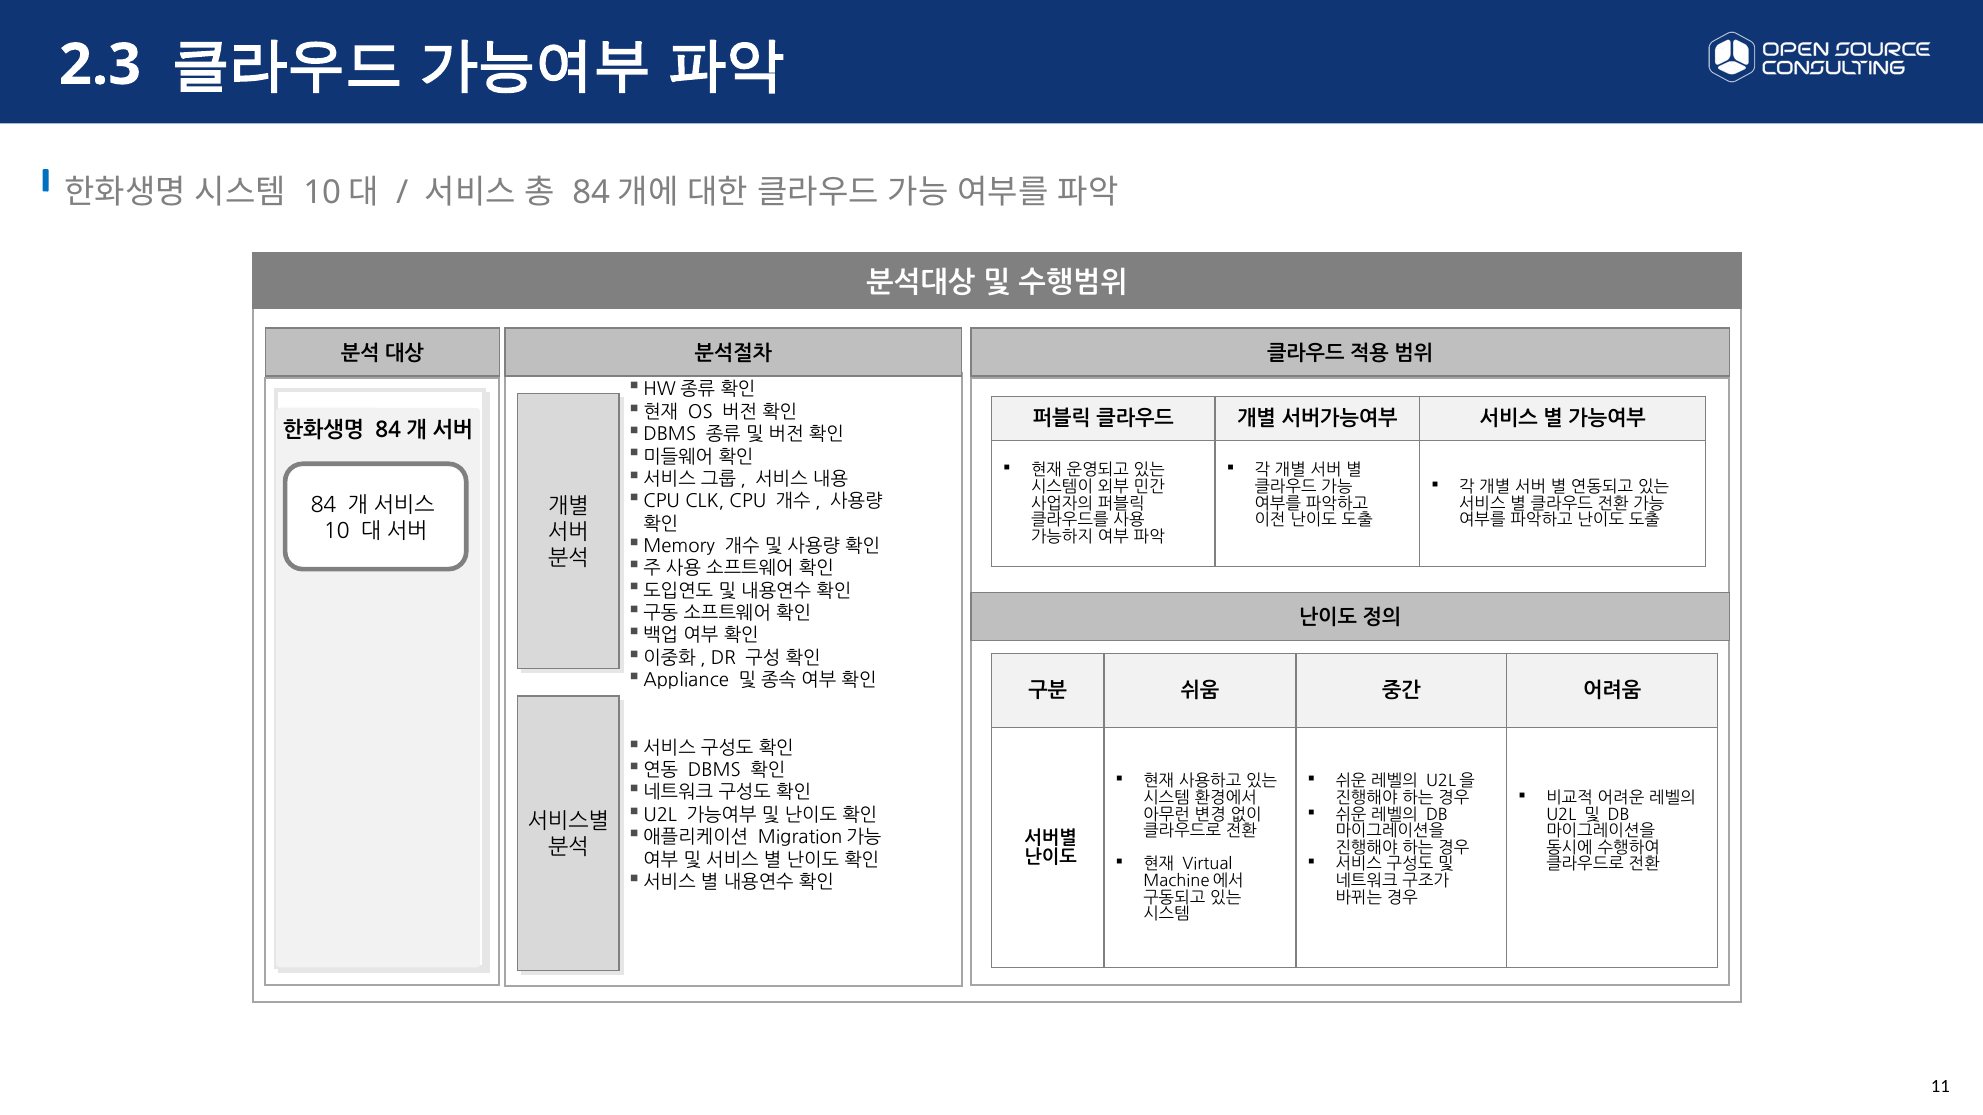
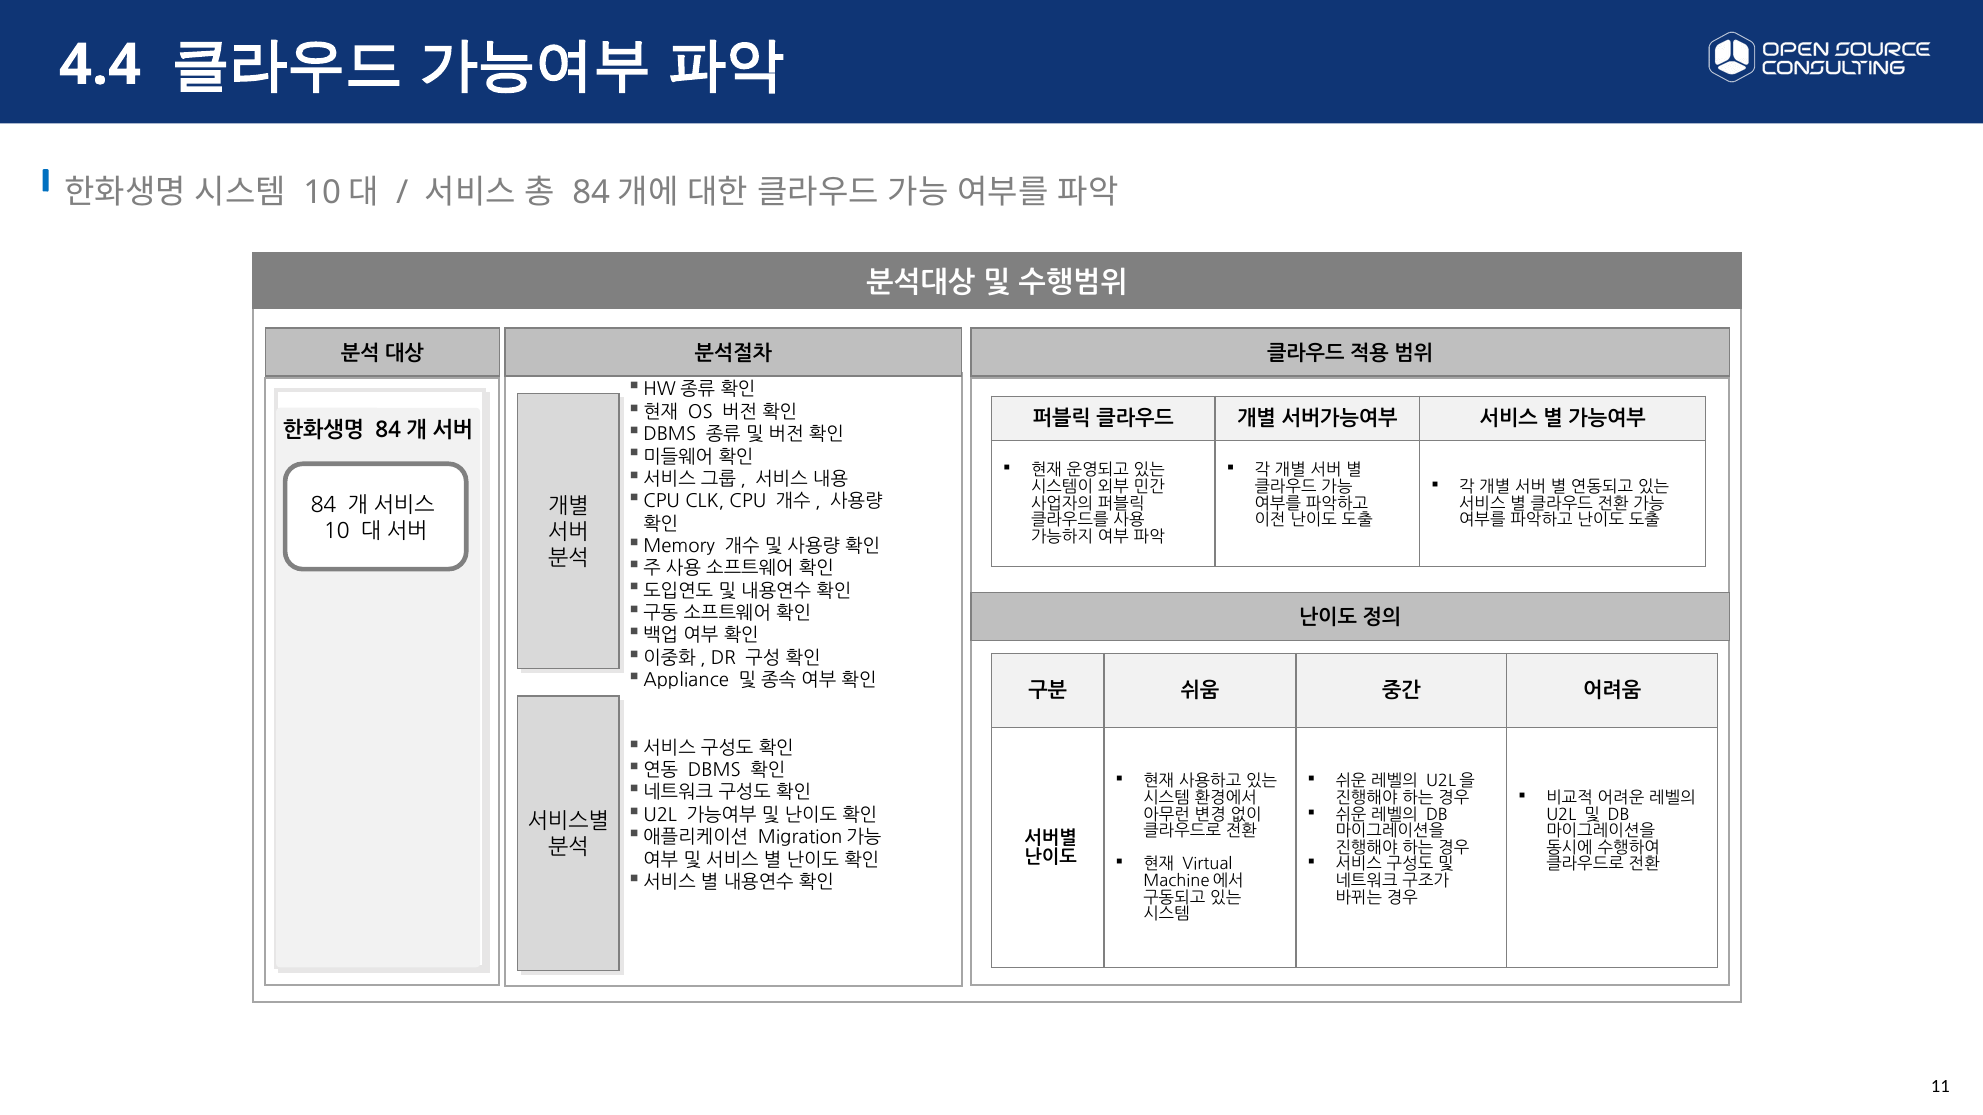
2.3: 2.3 -> 4.4
